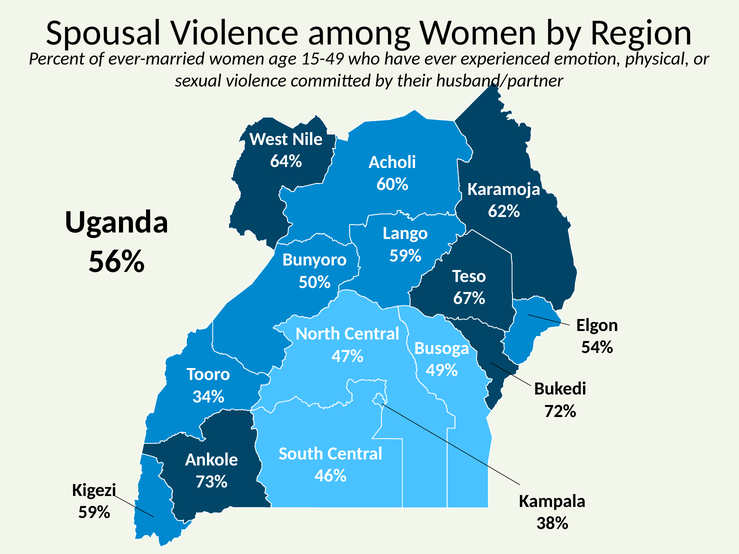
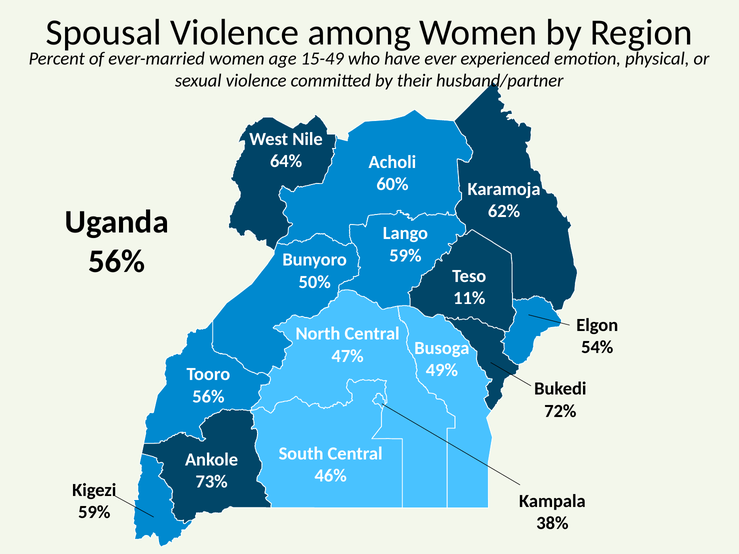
67%: 67% -> 11%
34% at (208, 397): 34% -> 56%
